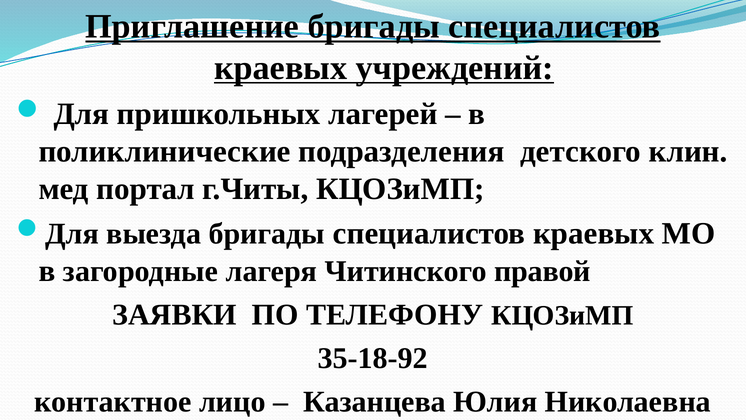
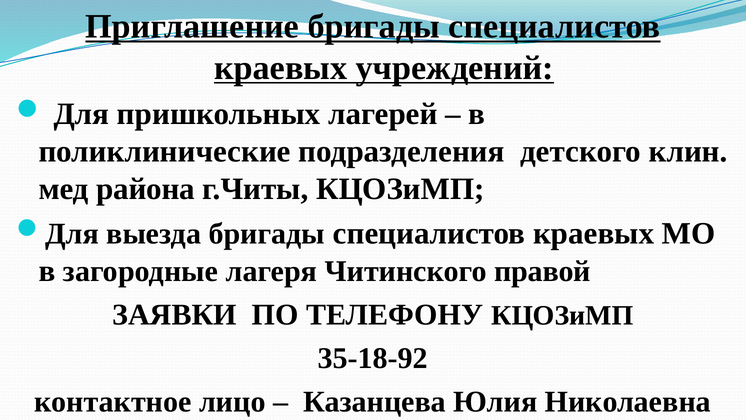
портал: портал -> района
